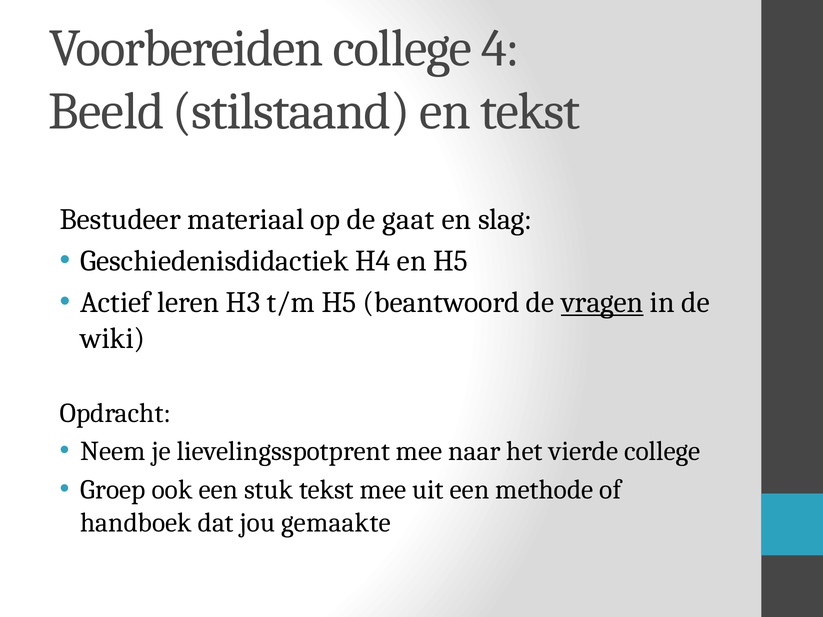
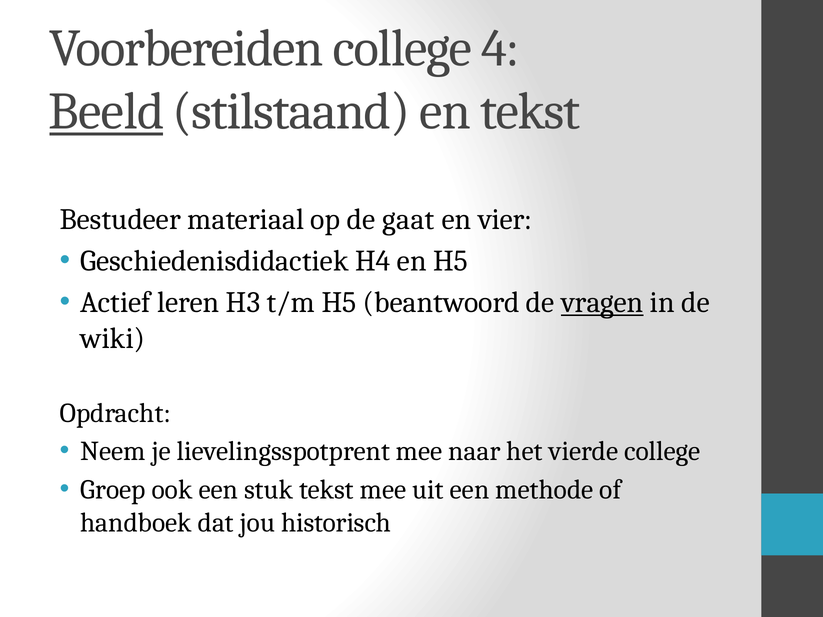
Beeld underline: none -> present
slag: slag -> vier
gemaakte: gemaakte -> historisch
